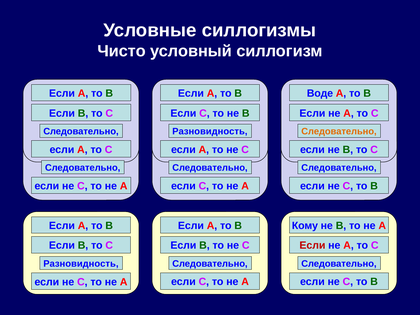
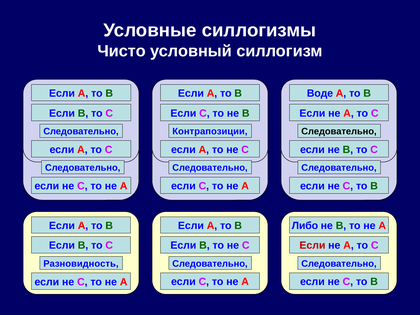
Разновидность at (210, 131): Разновидность -> Контрапозиции
Следовательно at (339, 131) colour: orange -> black
Кому: Кому -> Либо
